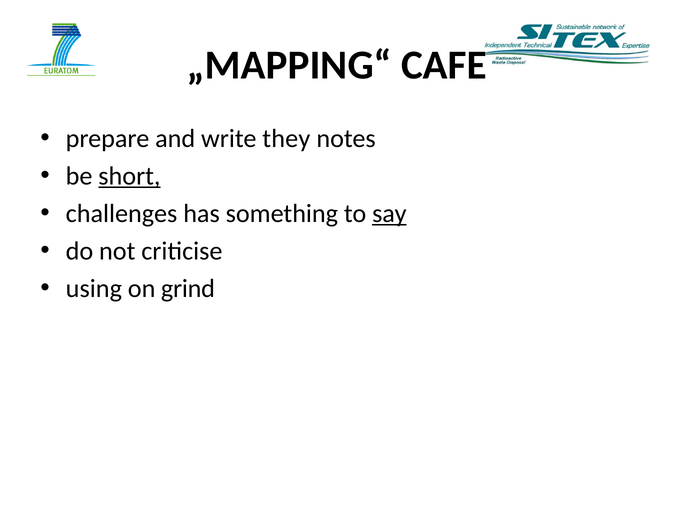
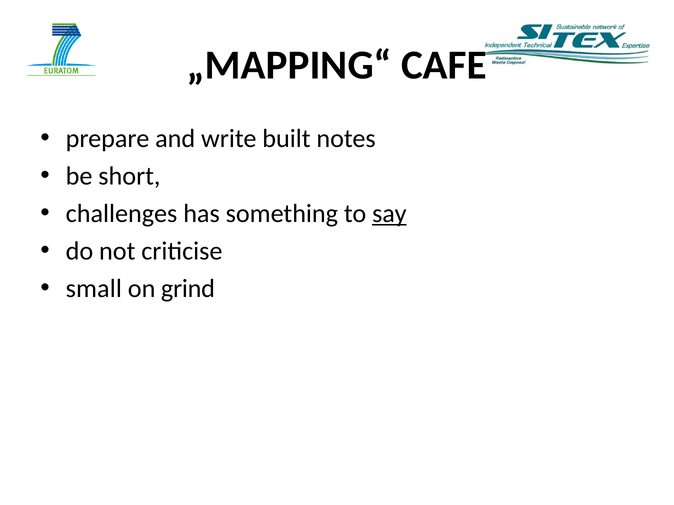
they: they -> built
short underline: present -> none
using: using -> small
